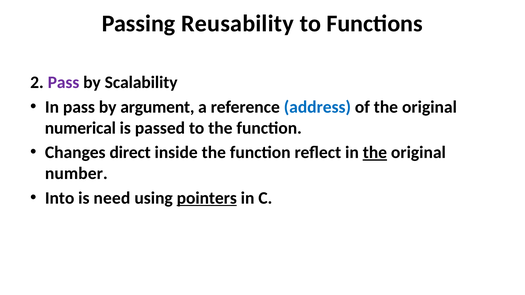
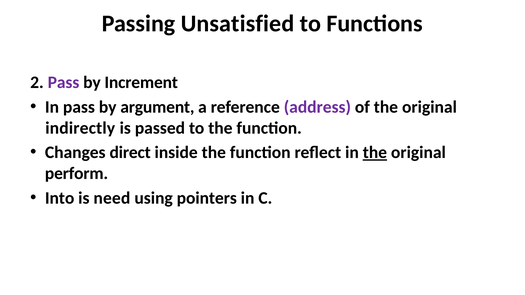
Reusability: Reusability -> Unsatisfied
Scalability: Scalability -> Increment
address colour: blue -> purple
numerical: numerical -> indirectly
number: number -> perform
pointers underline: present -> none
